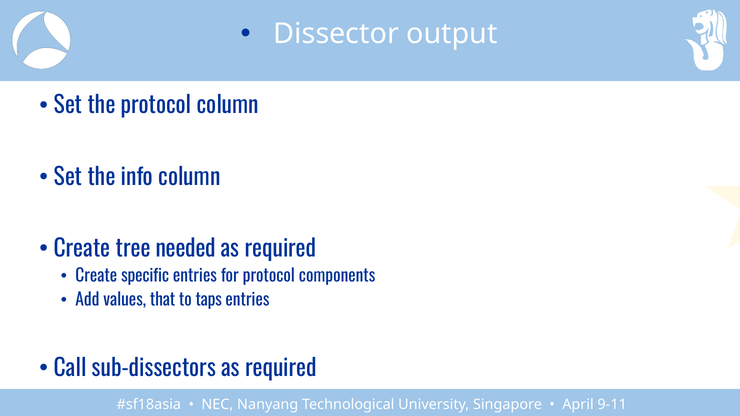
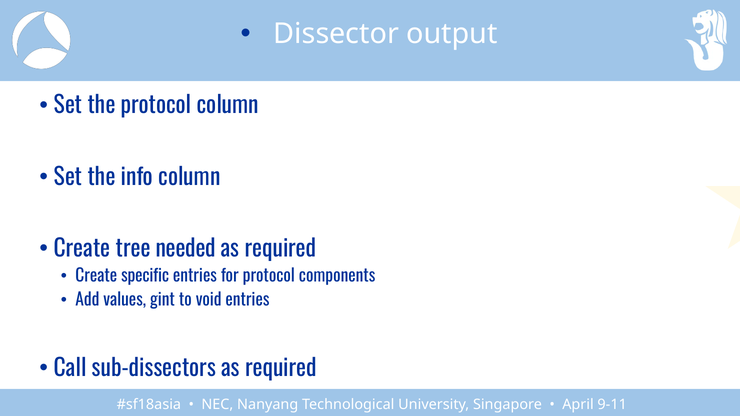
that: that -> gint
taps: taps -> void
